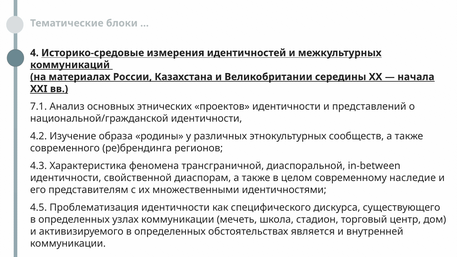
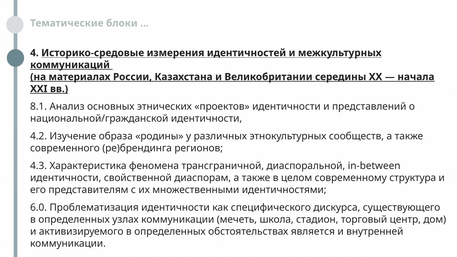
7.1: 7.1 -> 8.1
наследие: наследие -> структура
4.5: 4.5 -> 6.0
